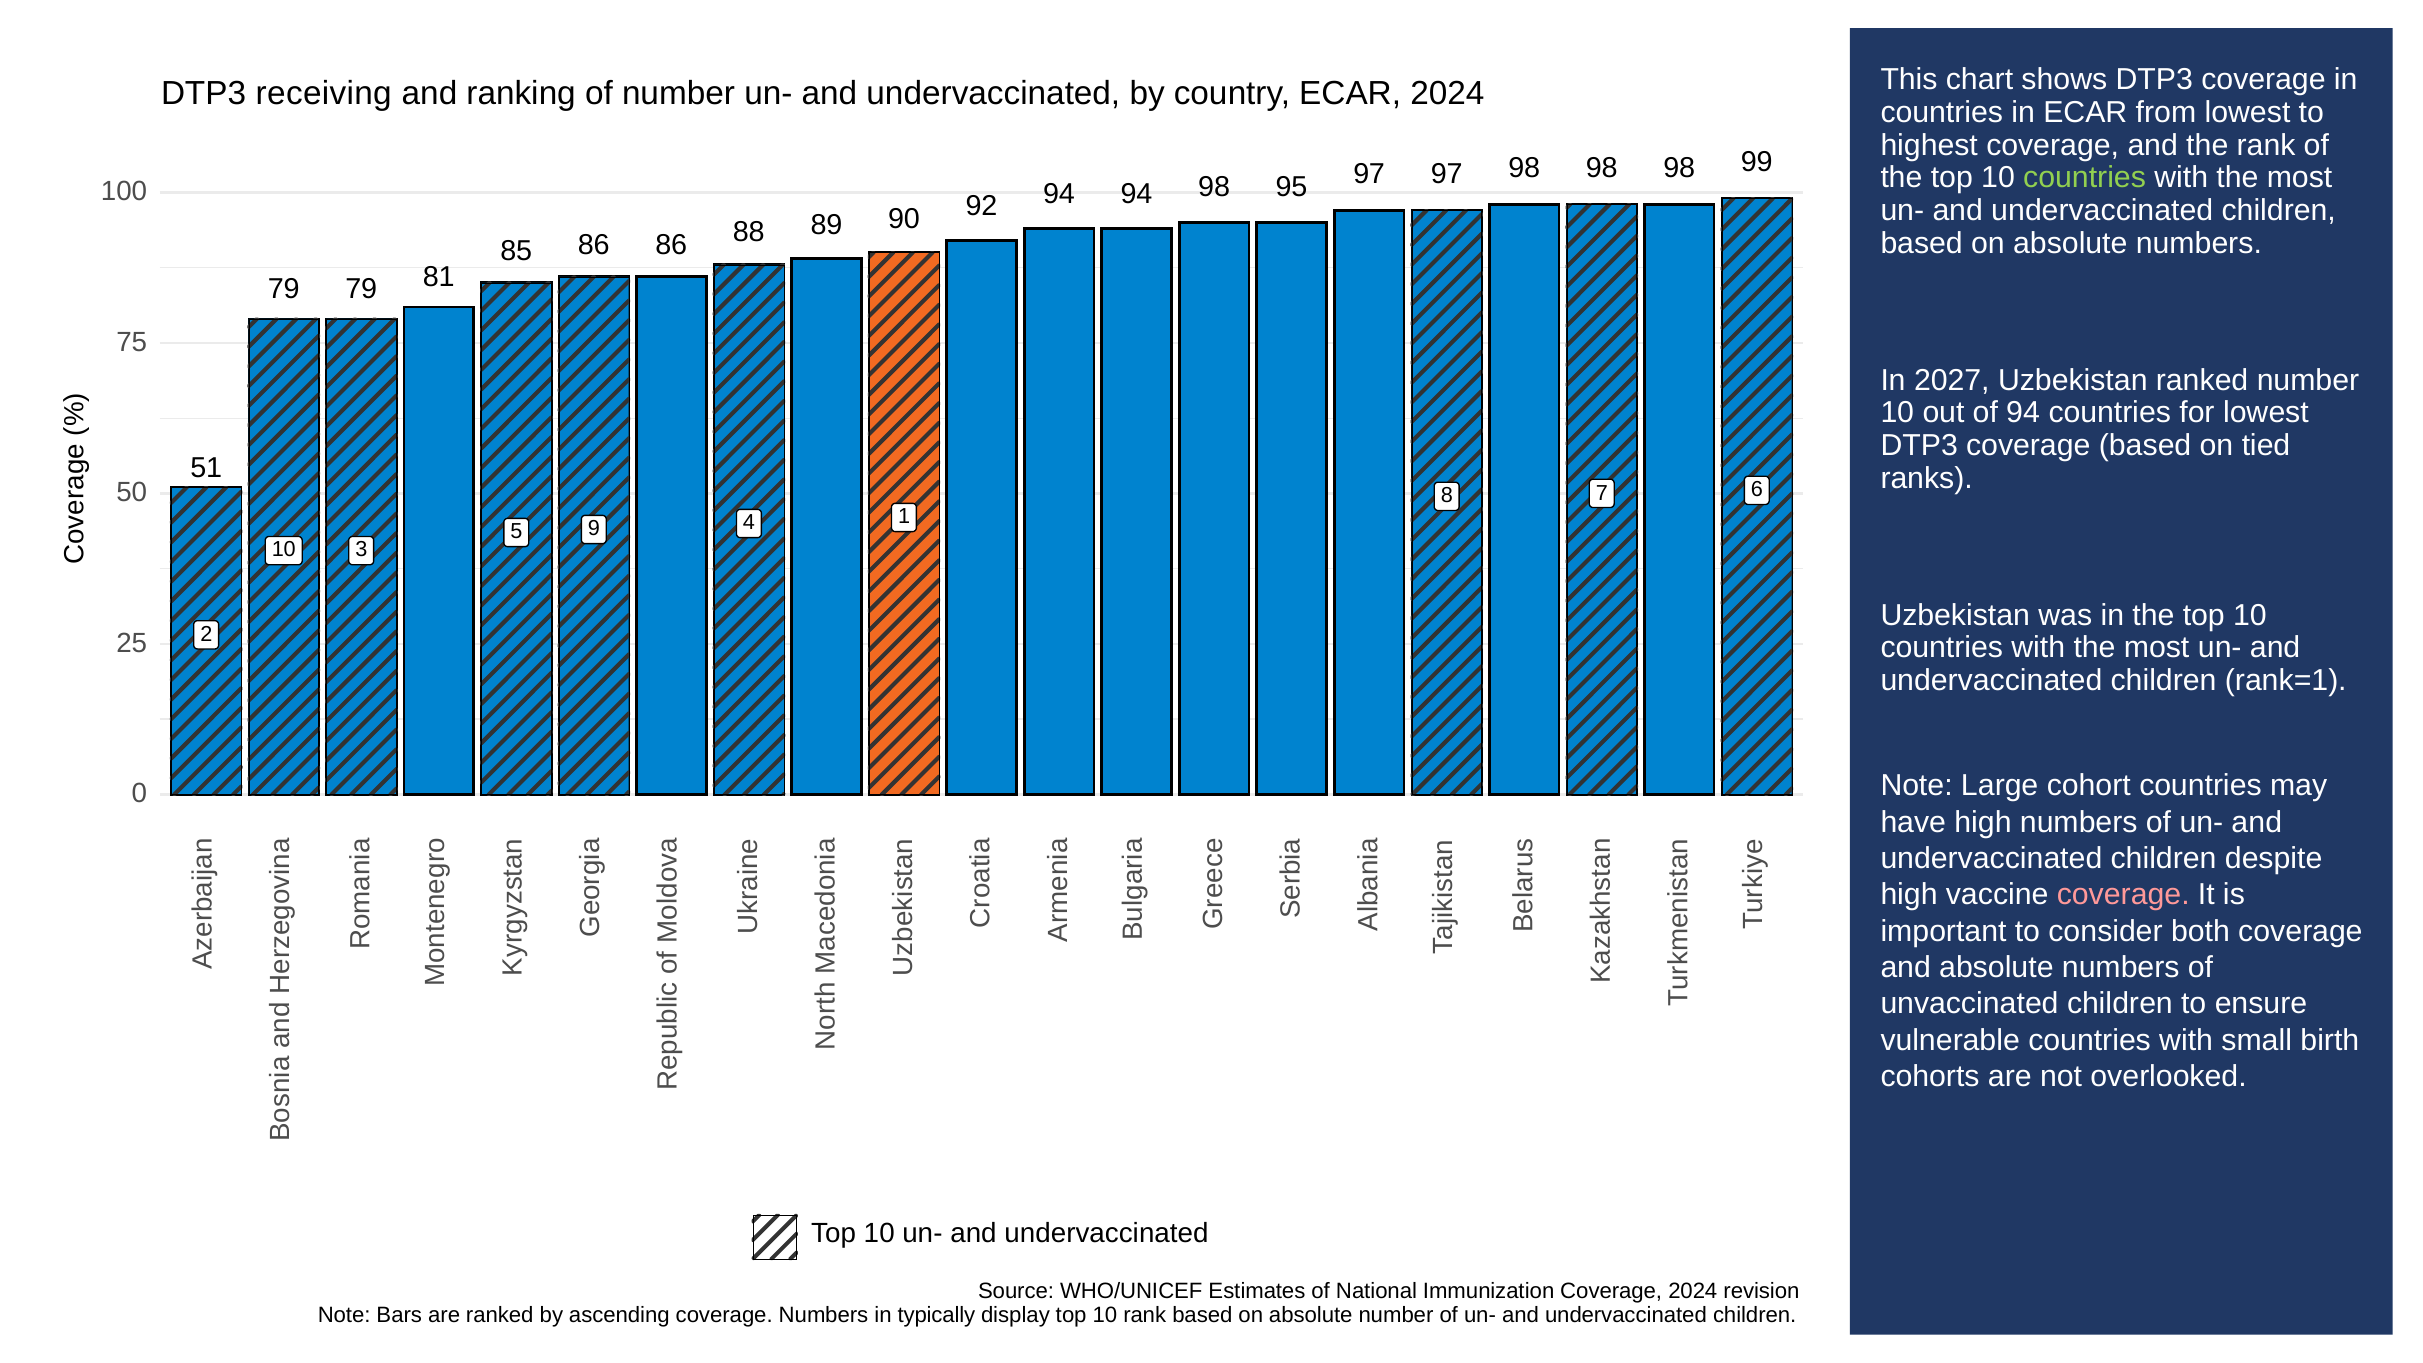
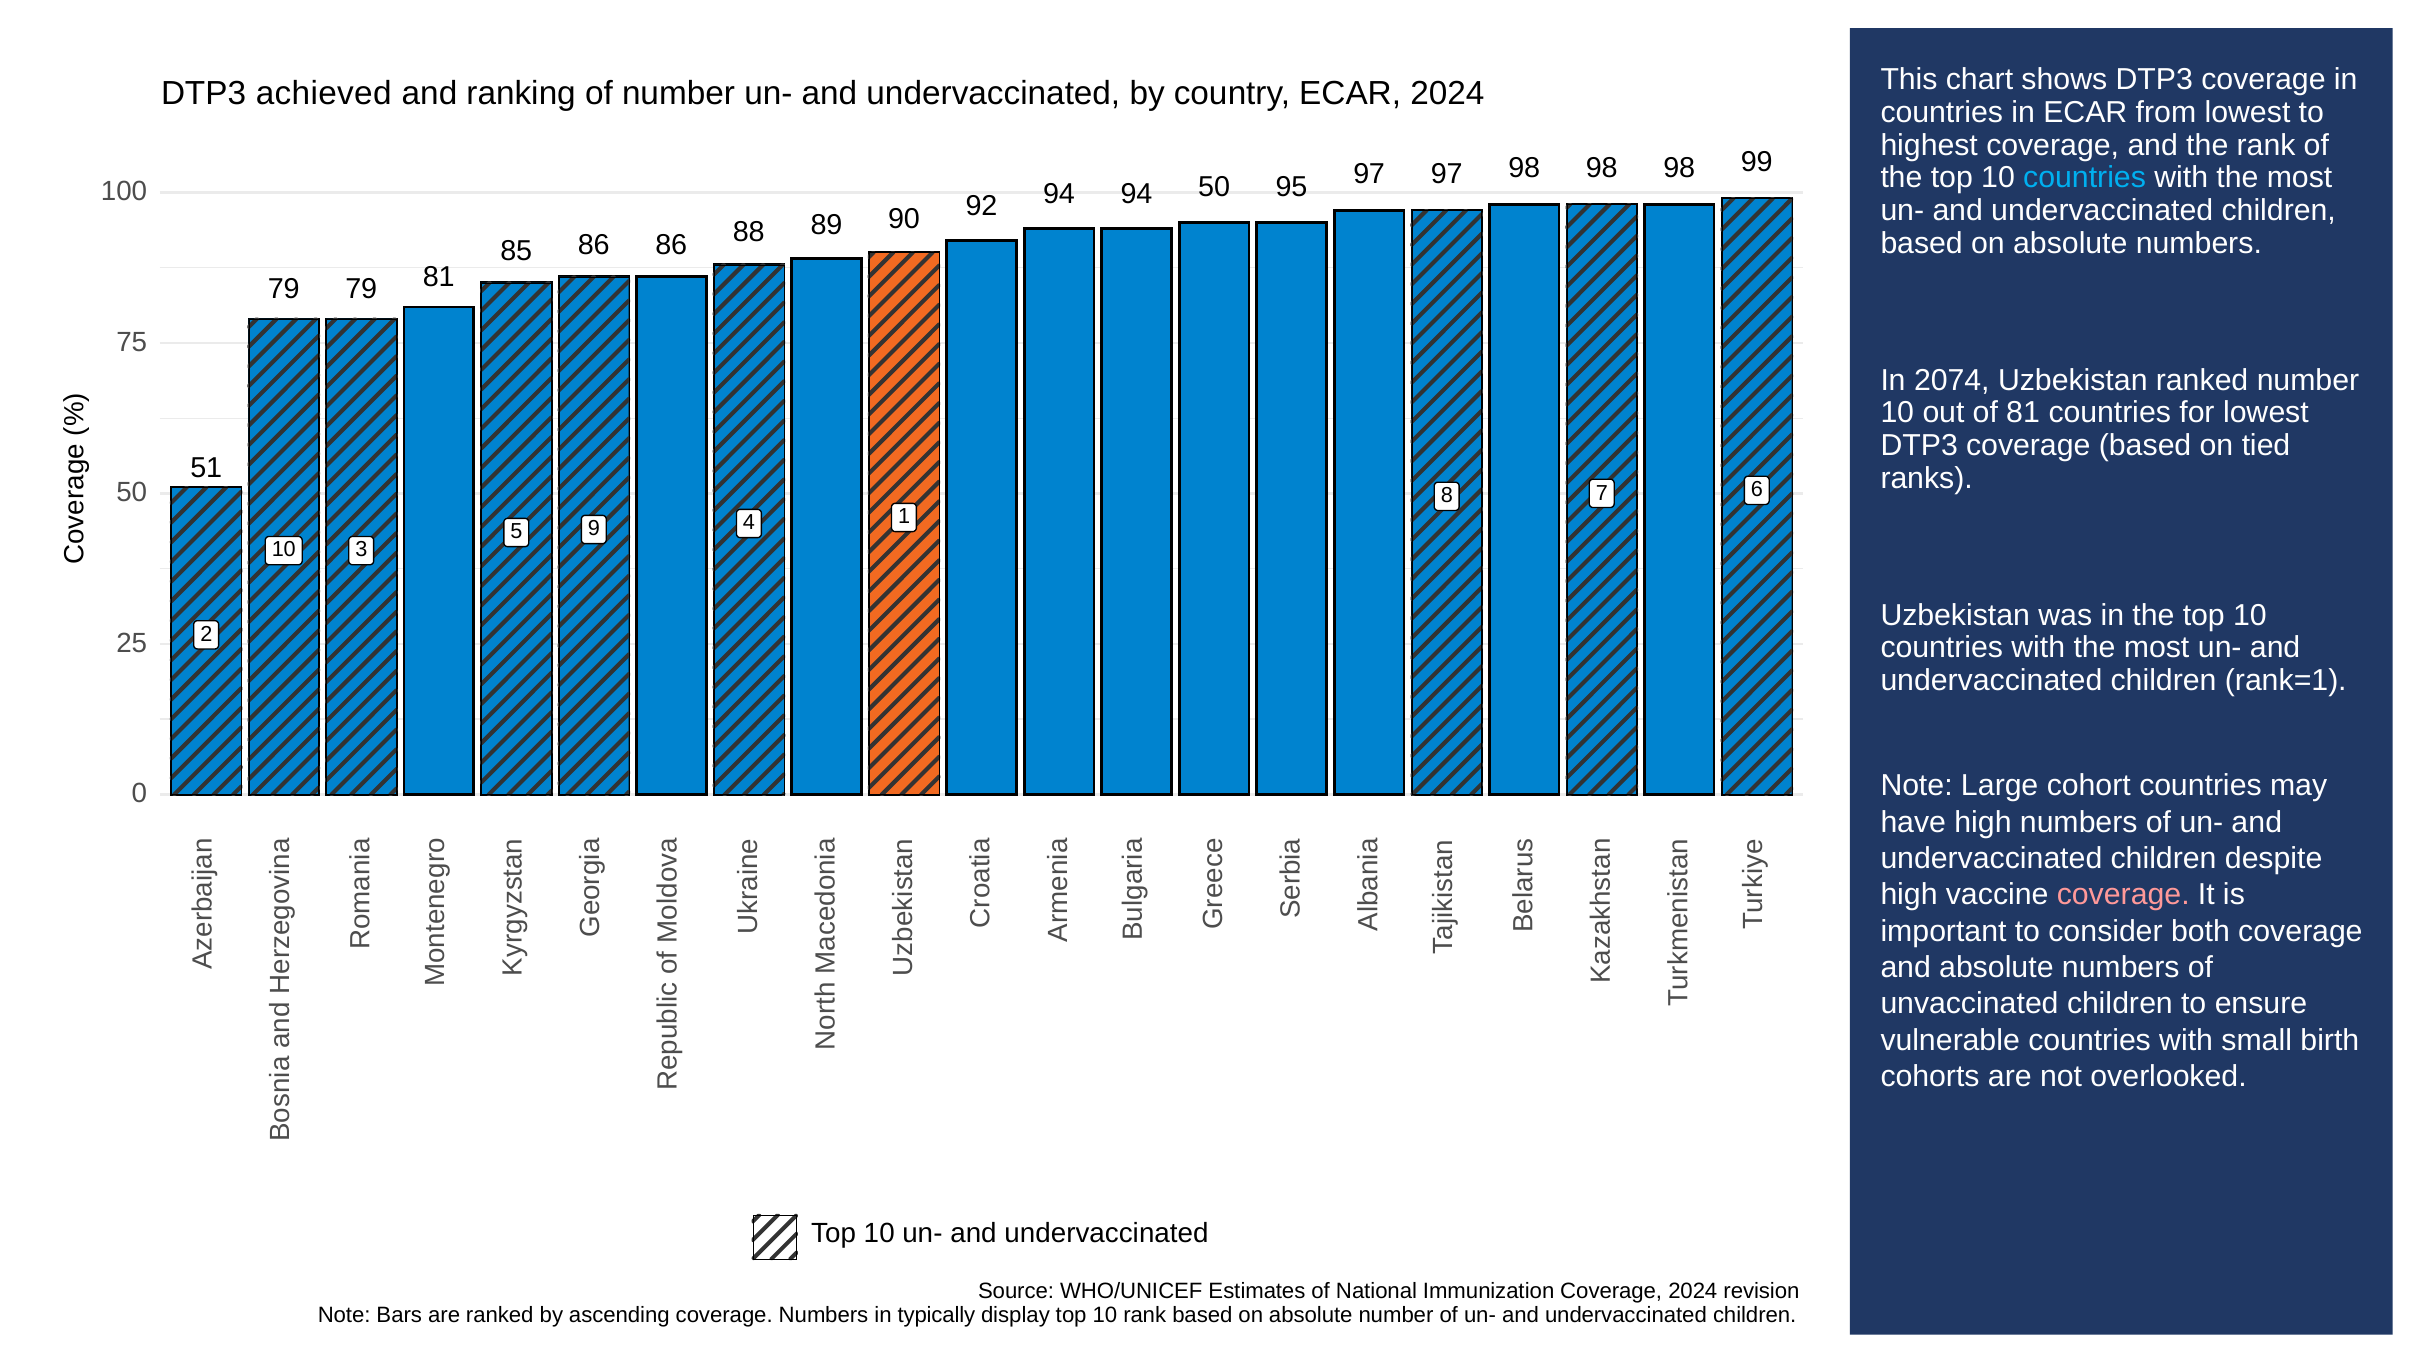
receiving: receiving -> achieved
countries at (2085, 178) colour: light green -> light blue
94 98: 98 -> 50
2027: 2027 -> 2074
of 94: 94 -> 81
